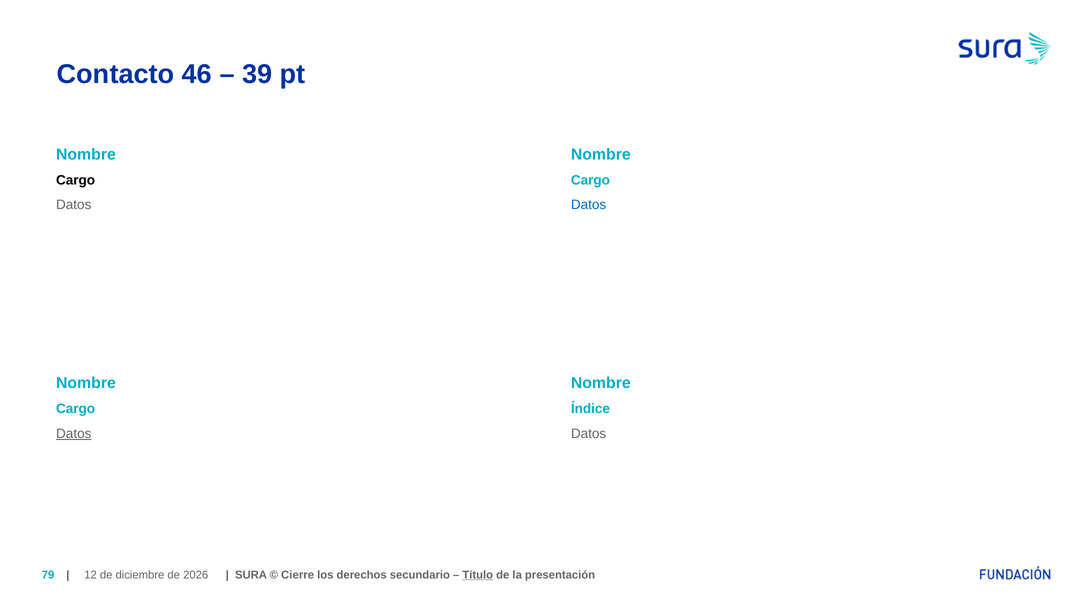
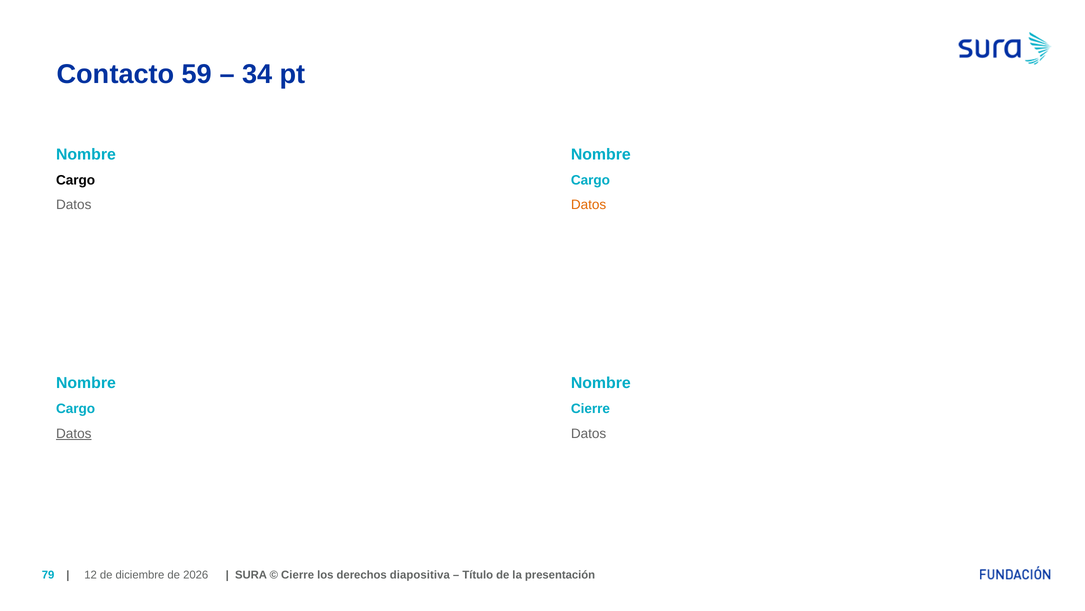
46: 46 -> 59
39: 39 -> 34
Datos at (589, 204) colour: blue -> orange
Índice at (590, 409): Índice -> Cierre
secundario: secundario -> diapositiva
Título underline: present -> none
